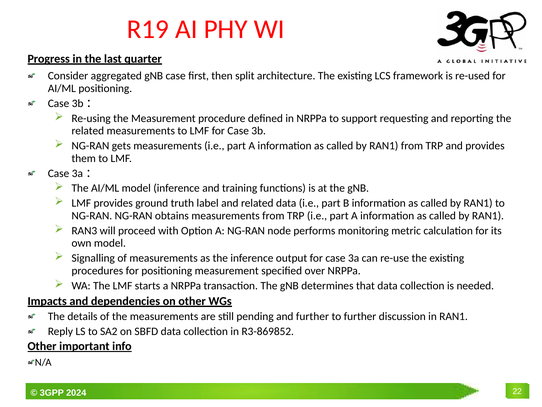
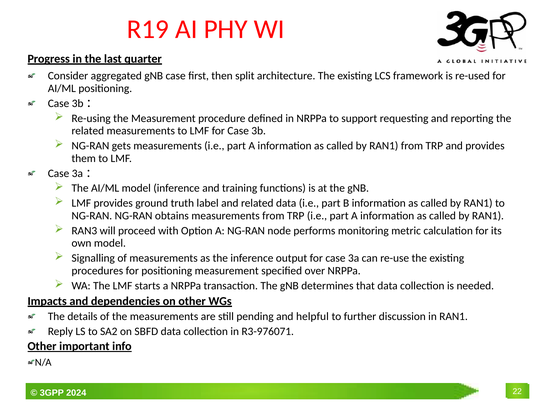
and further: further -> helpful
R3-869852: R3-869852 -> R3-976071
